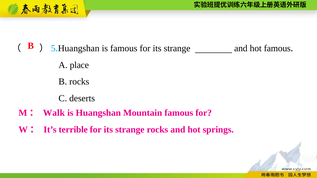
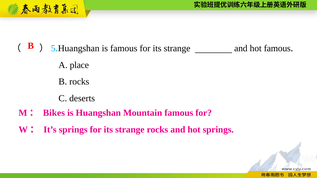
Walk: Walk -> Bikes
It’s terrible: terrible -> springs
